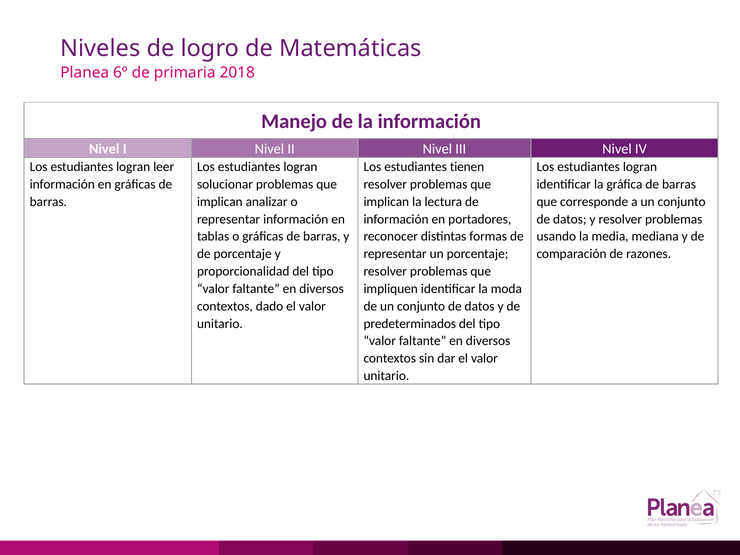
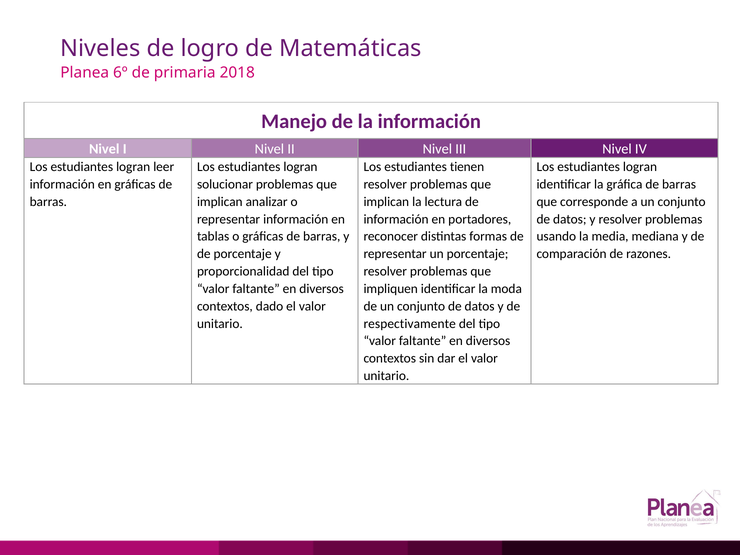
predeterminados: predeterminados -> respectivamente
